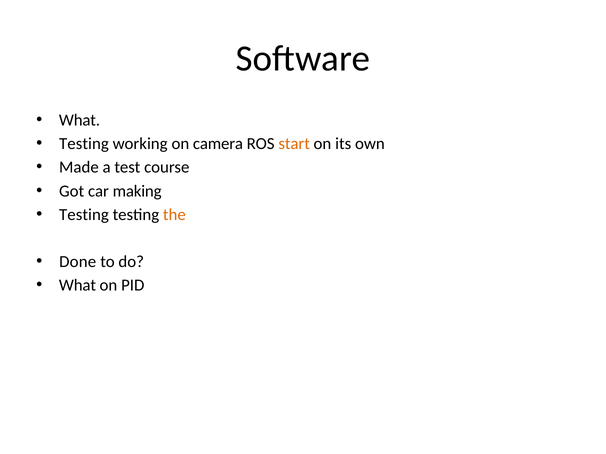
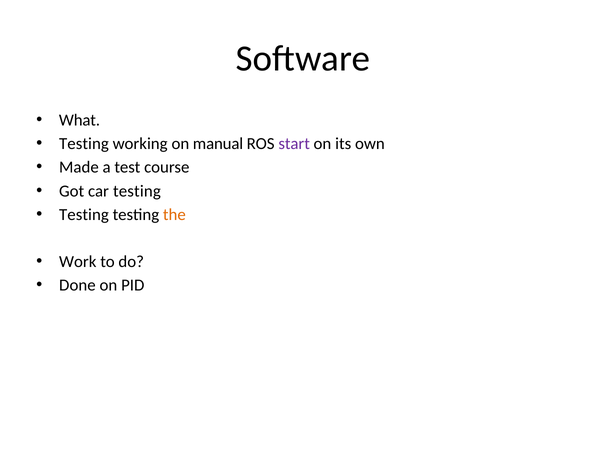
camera: camera -> manual
start colour: orange -> purple
car making: making -> testing
Done: Done -> Work
What at (77, 286): What -> Done
